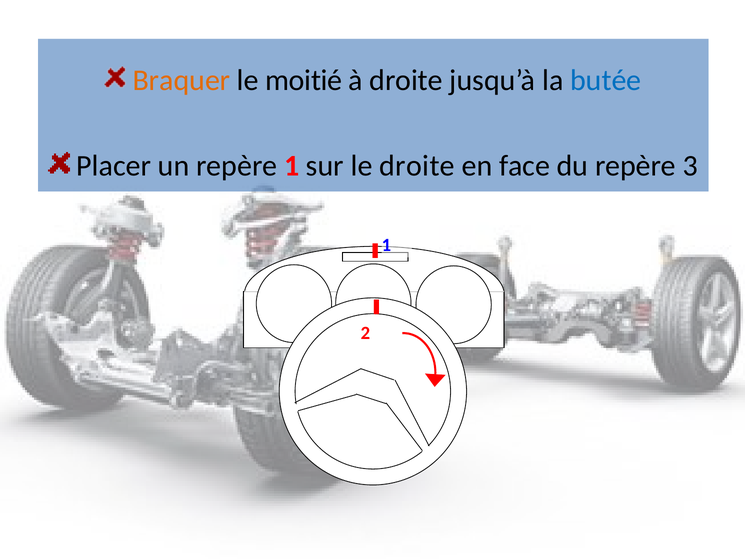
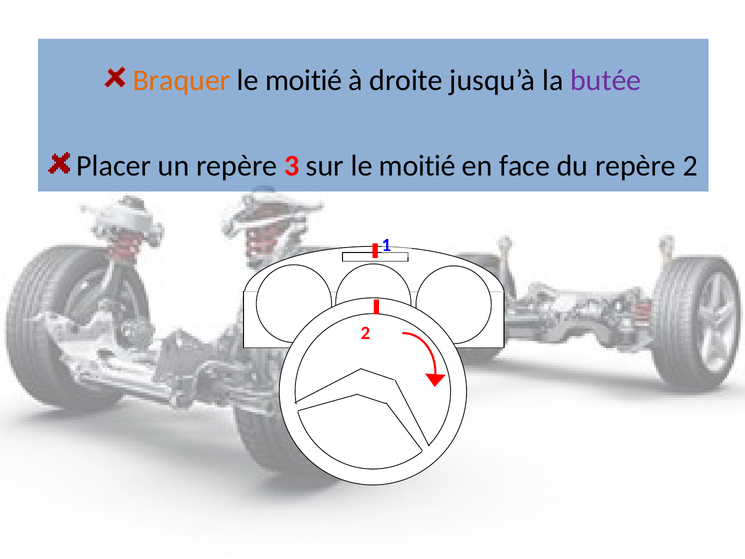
butée colour: blue -> purple
repère 1: 1 -> 3
sur le droite: droite -> moitié
repère 3: 3 -> 2
